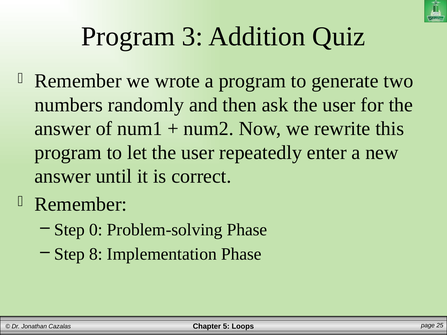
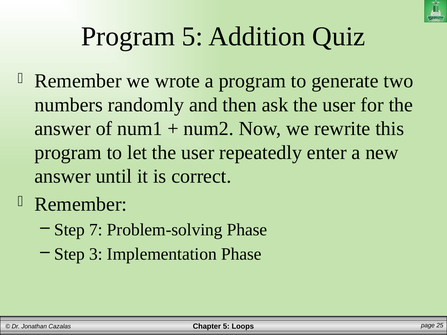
Program 3: 3 -> 5
0: 0 -> 7
8: 8 -> 3
